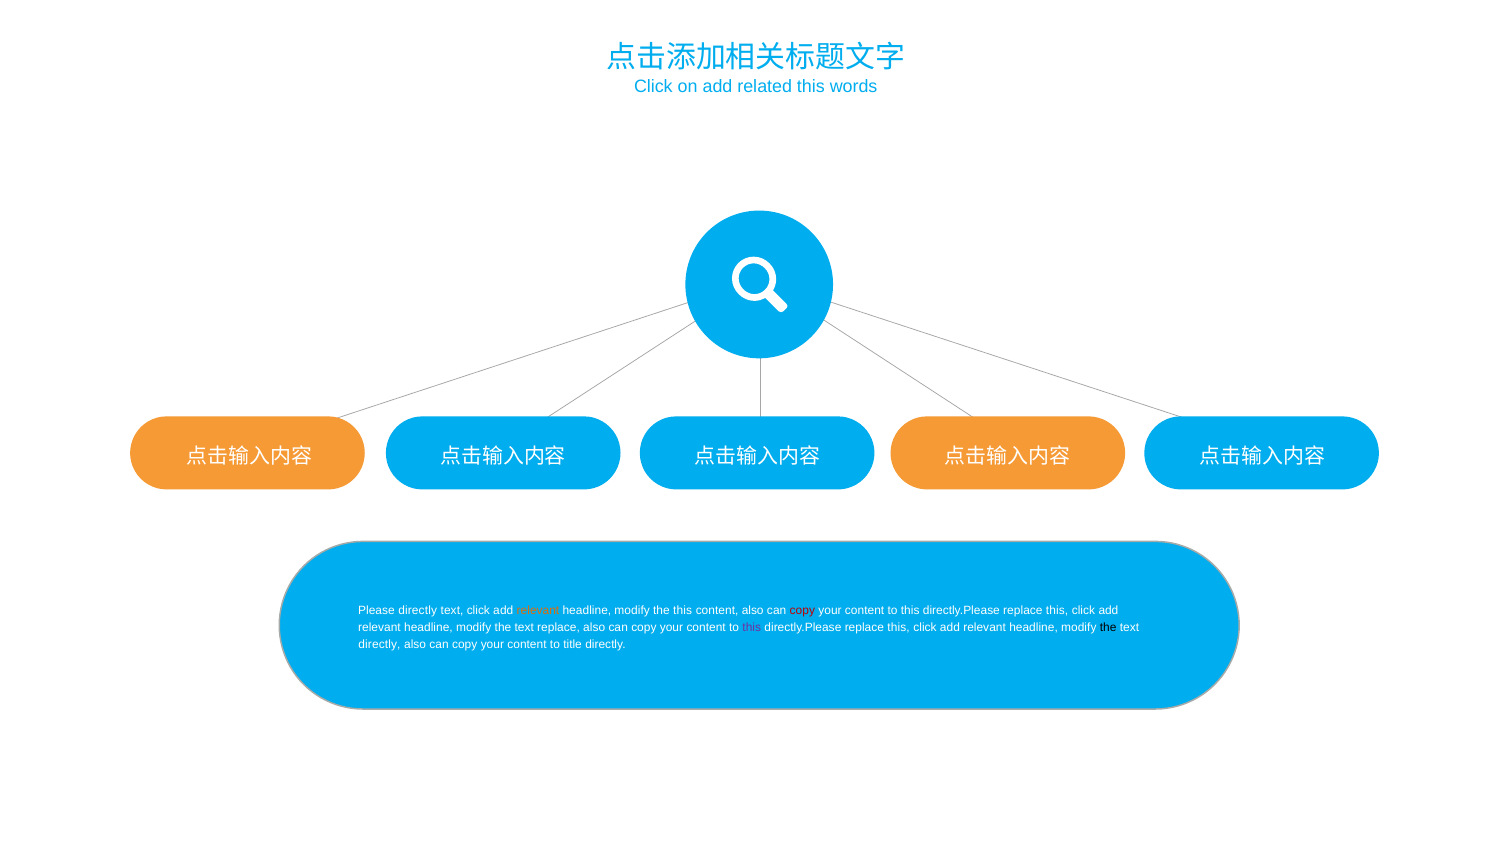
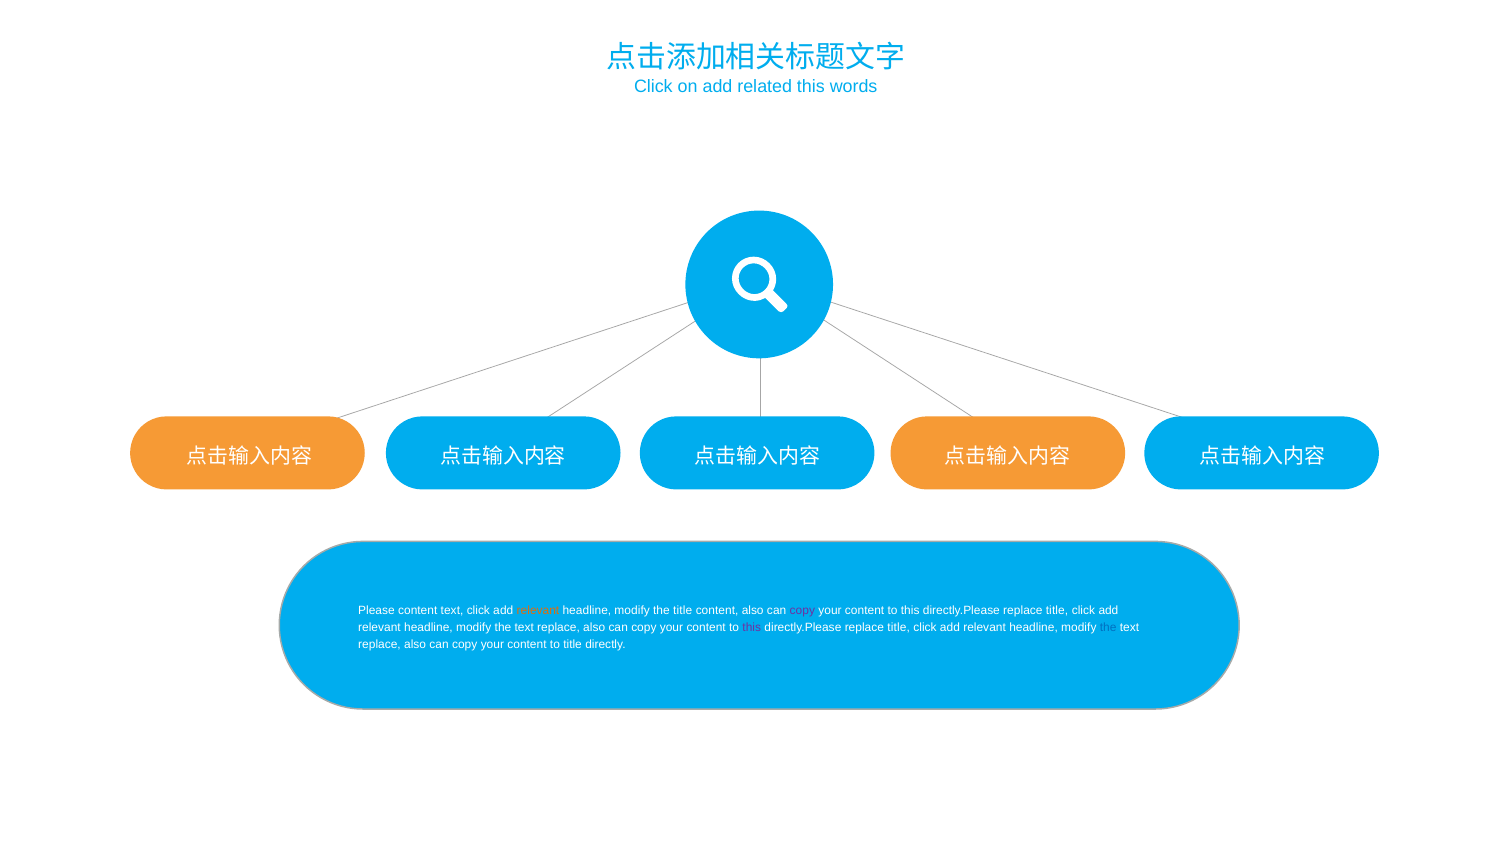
Please directly: directly -> content
the this: this -> title
copy at (802, 610) colour: red -> purple
this at (1057, 610): this -> title
this at (899, 627): this -> title
the at (1108, 627) colour: black -> blue
directly at (379, 644): directly -> replace
